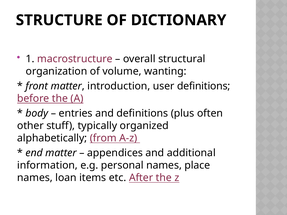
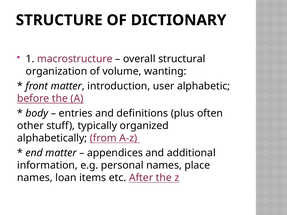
user definitions: definitions -> alphabetic
